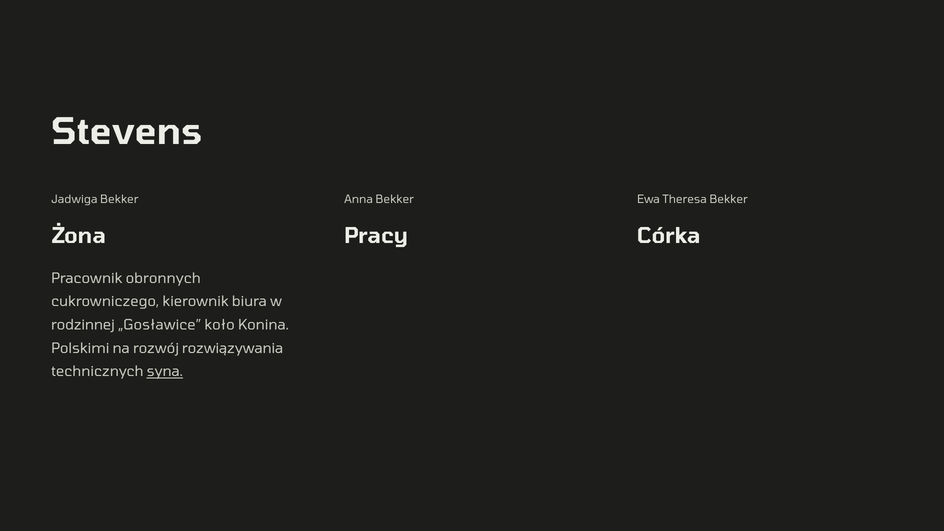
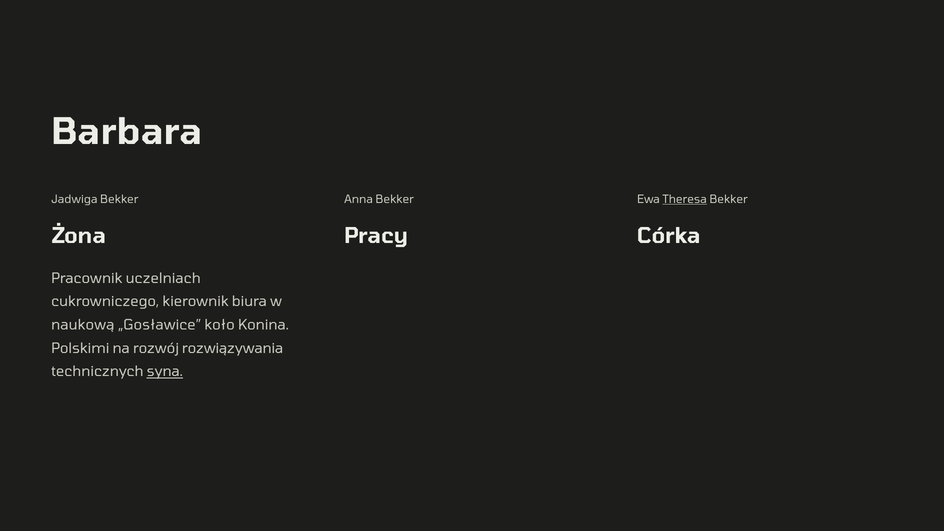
Stevens: Stevens -> Barbara
Theresa underline: none -> present
obronnych: obronnych -> uczelniach
rodzinnej: rodzinnej -> naukową
